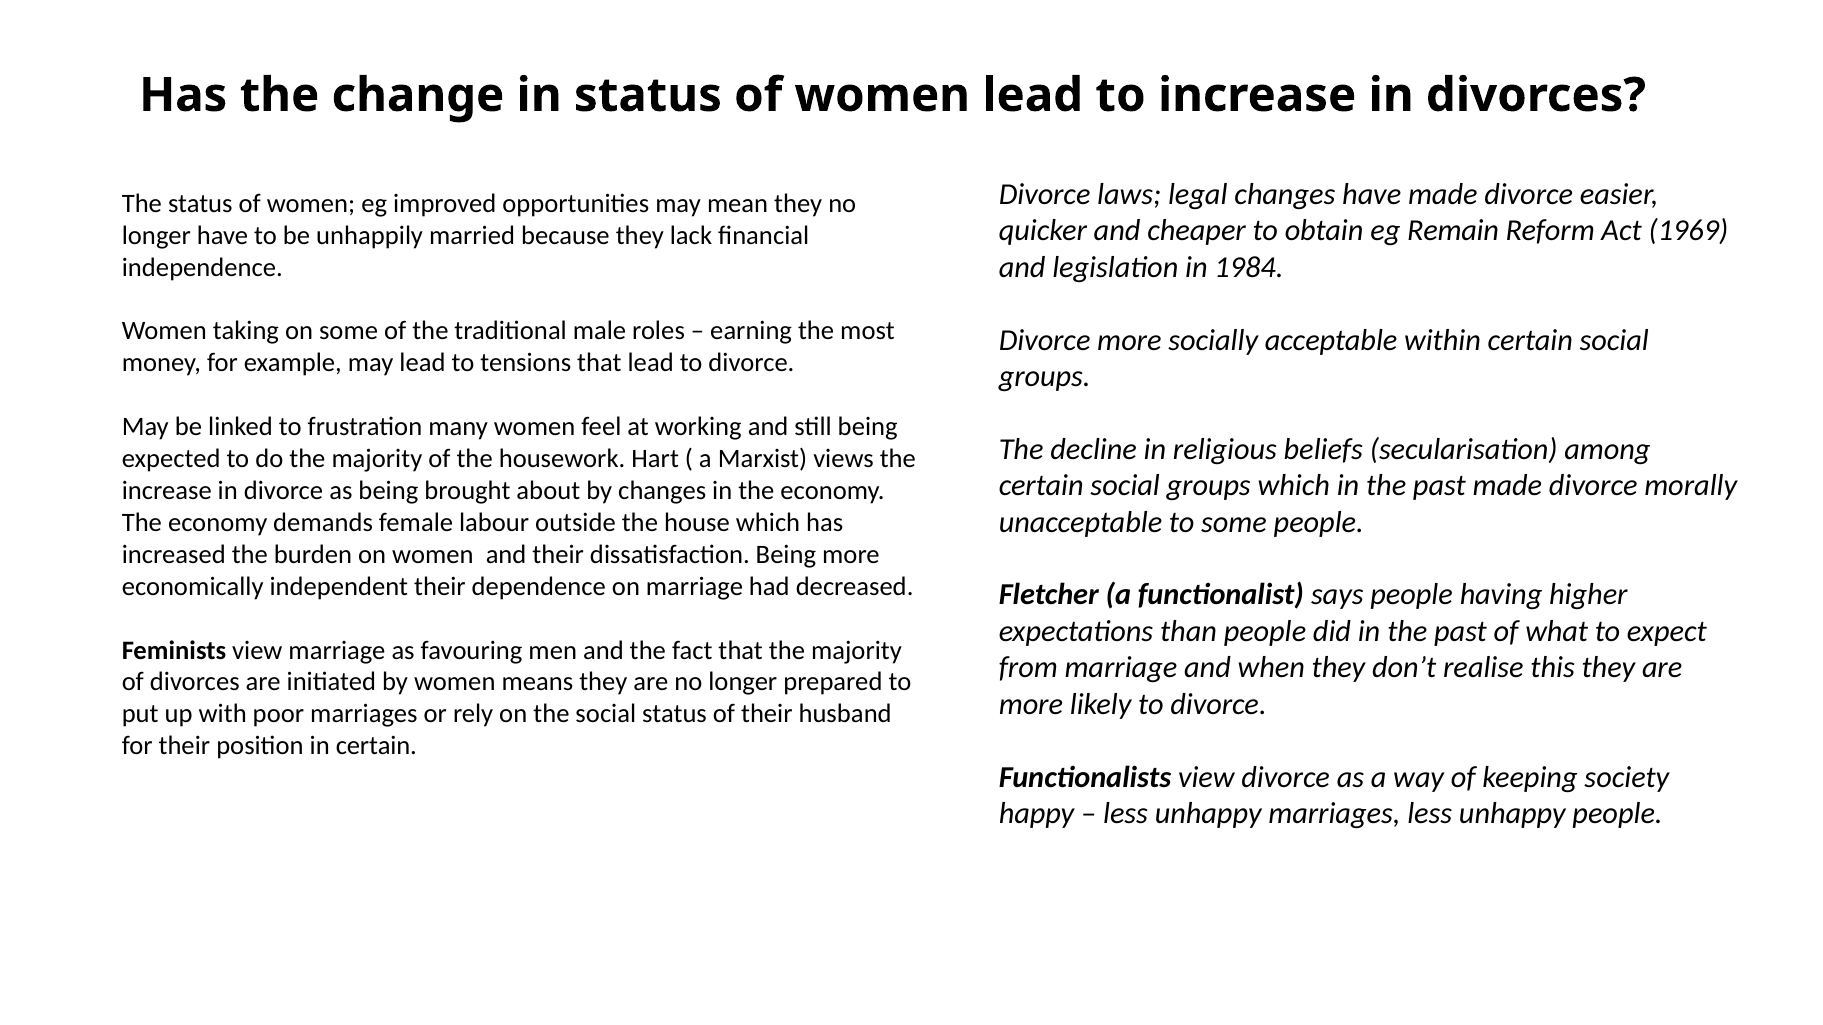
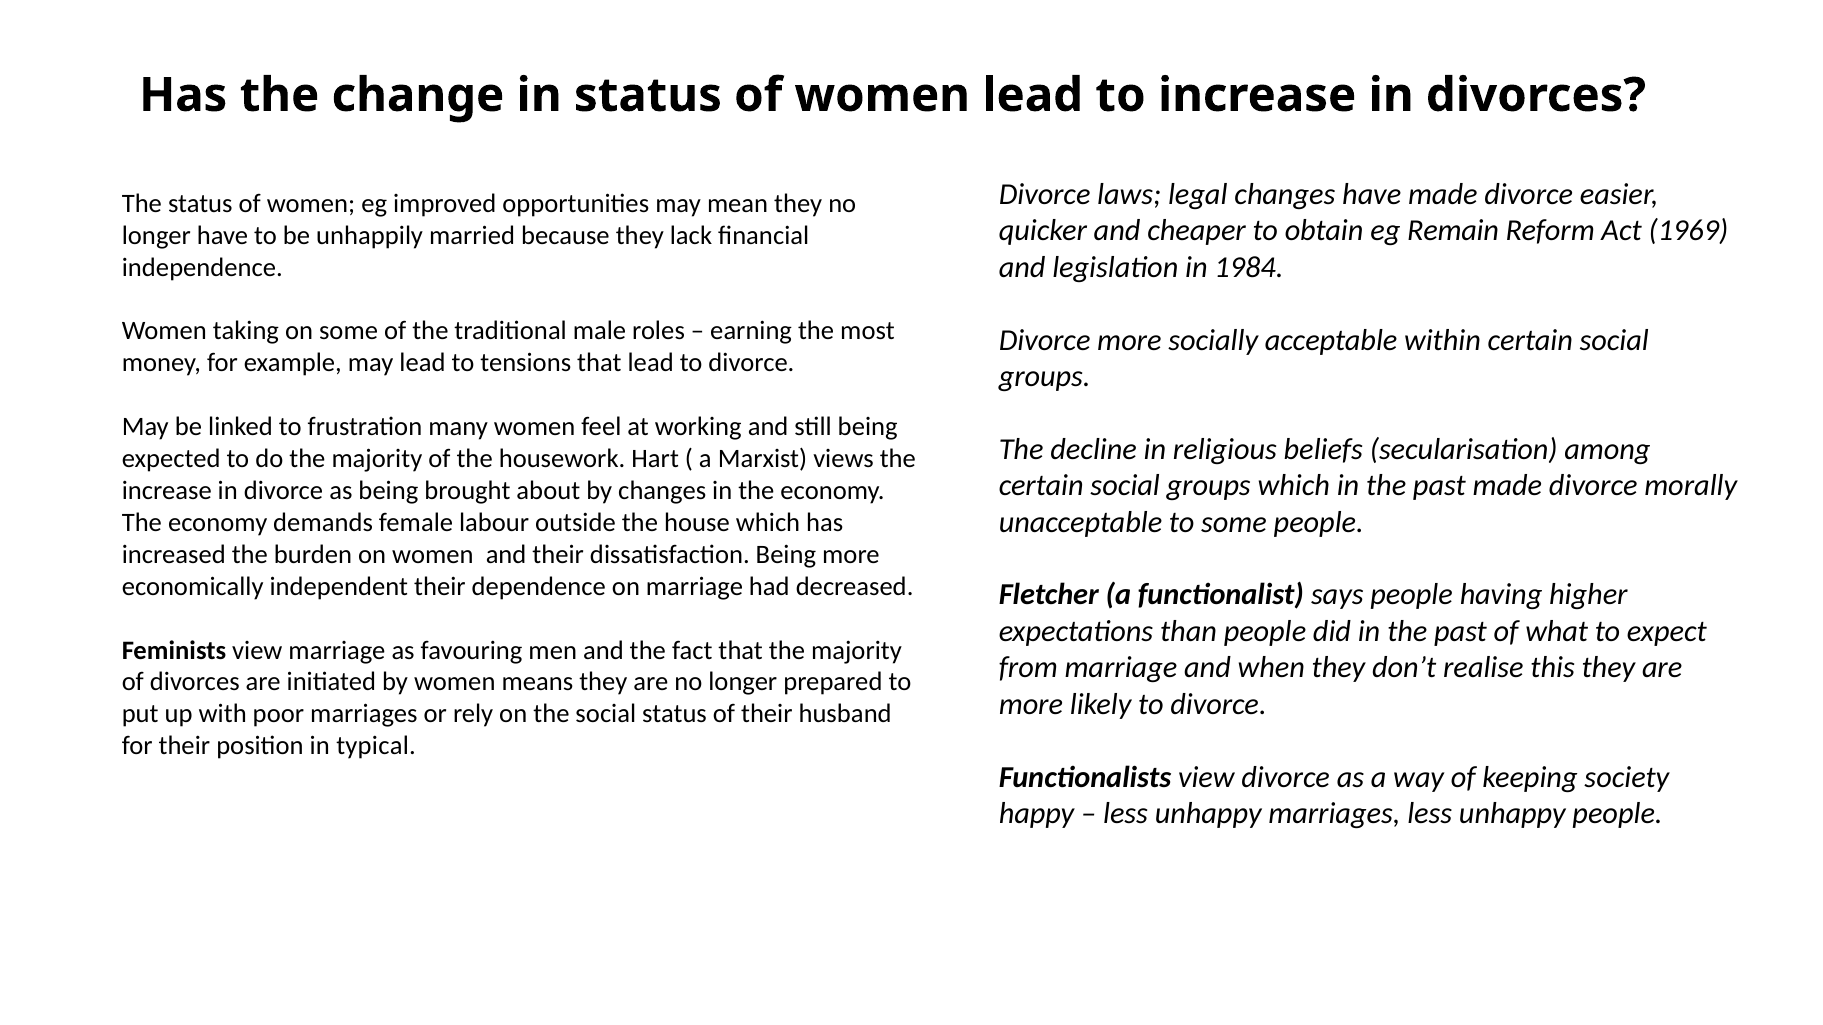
in certain: certain -> typical
